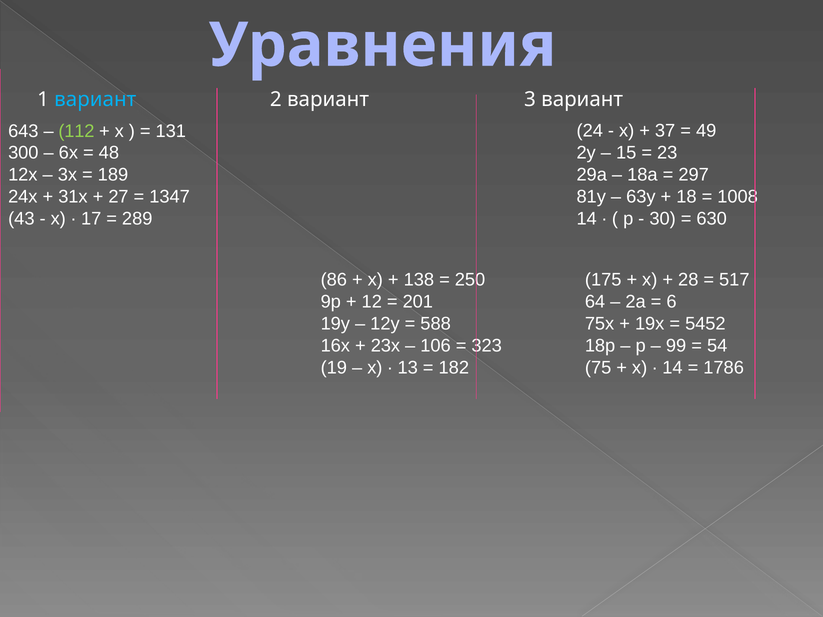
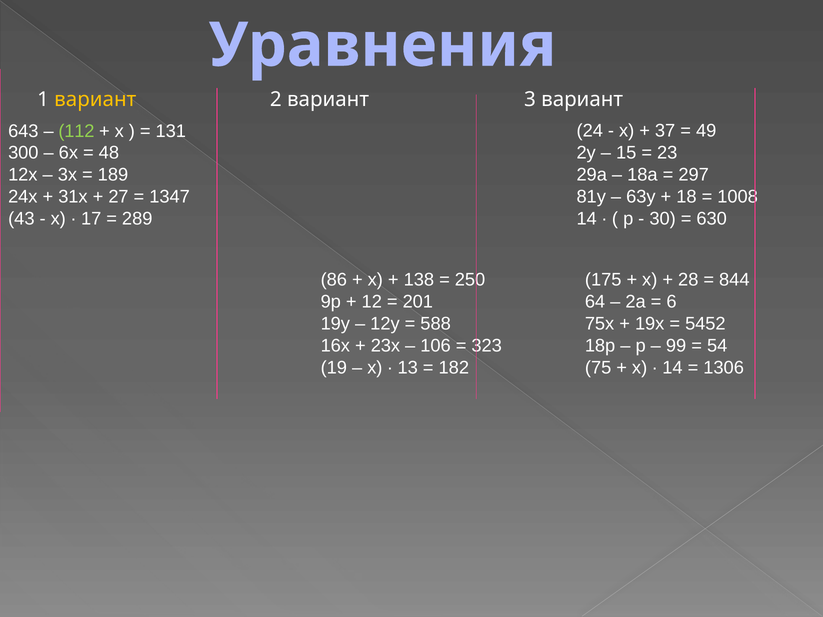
вариант at (95, 100) colour: light blue -> yellow
517: 517 -> 844
1786: 1786 -> 1306
